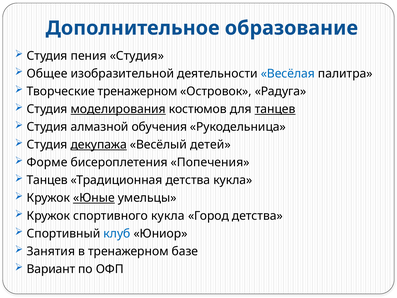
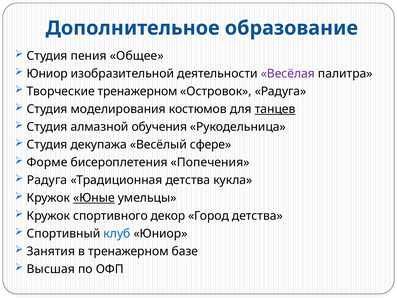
пения Студия: Студия -> Общее
Общее at (47, 74): Общее -> Юниор
Весёлая colour: blue -> purple
моделирования underline: present -> none
декупажа underline: present -> none
детей: детей -> сфере
Танцев at (47, 180): Танцев -> Радуга
спортивного кукла: кукла -> декор
Вариант: Вариант -> Высшая
